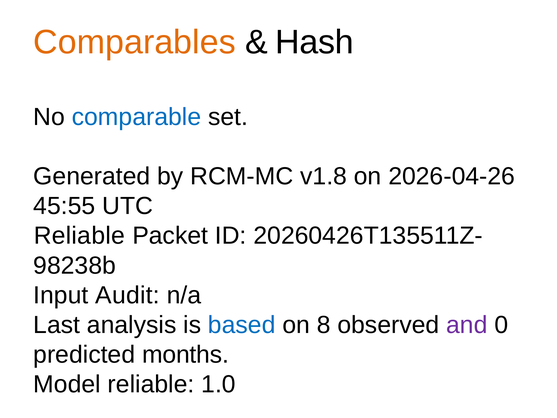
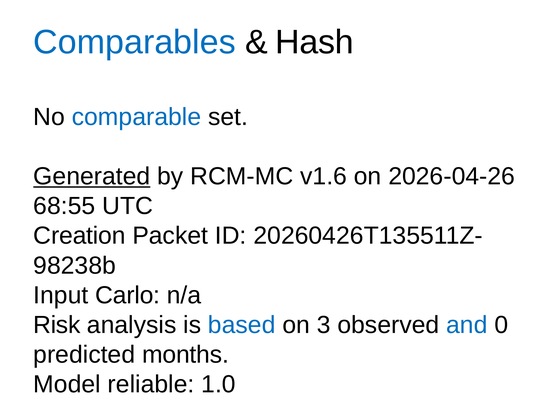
Comparables colour: orange -> blue
Generated underline: none -> present
v1.8: v1.8 -> v1.6
45:55: 45:55 -> 68:55
Reliable at (79, 236): Reliable -> Creation
Audit: Audit -> Carlo
Last: Last -> Risk
8: 8 -> 3
and colour: purple -> blue
